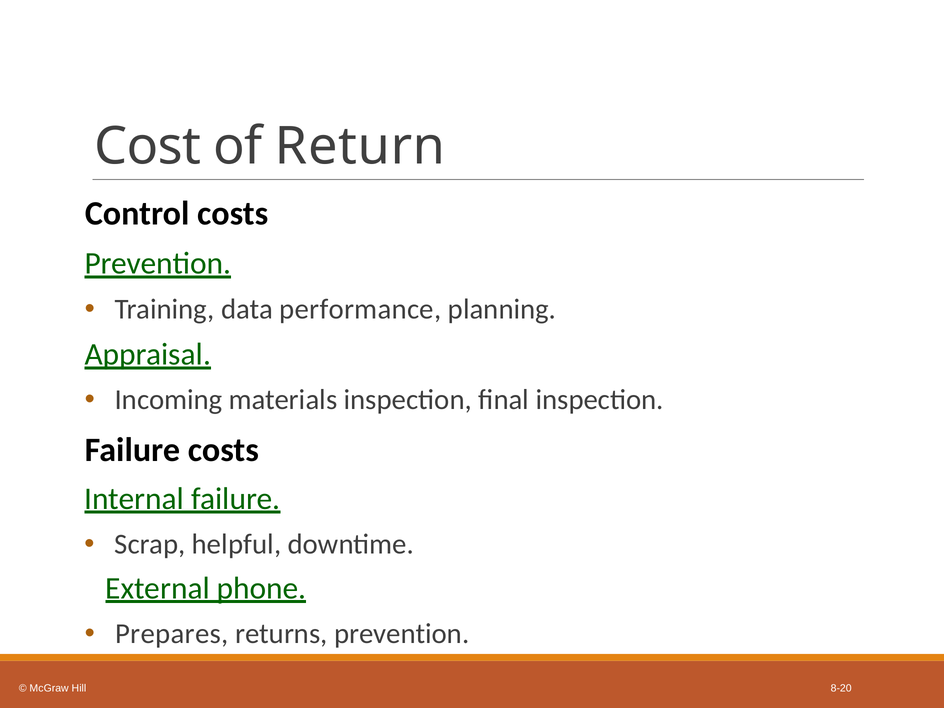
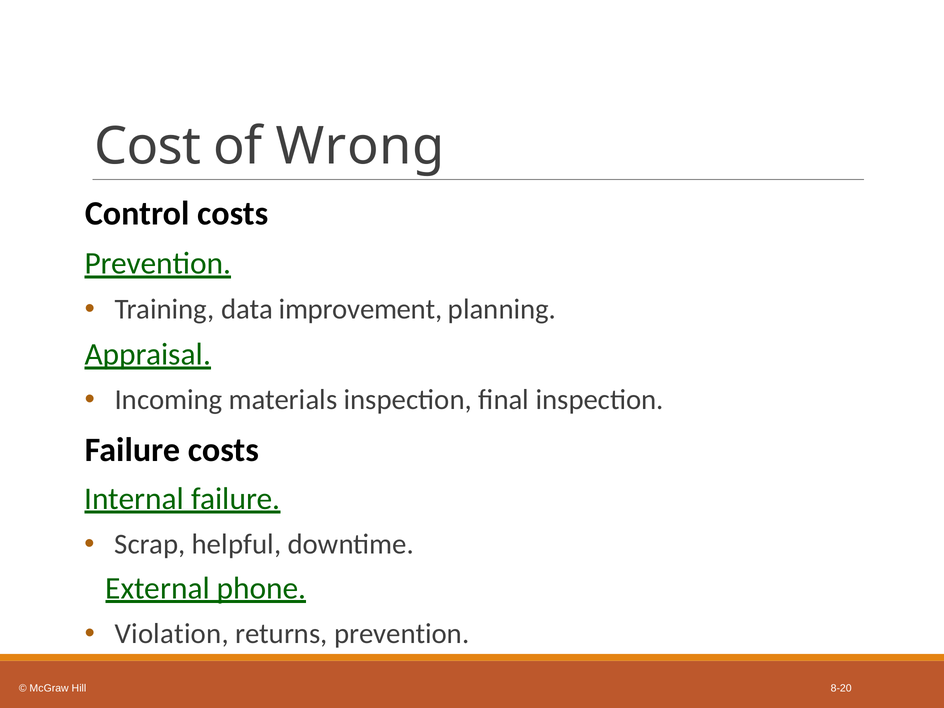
Return: Return -> Wrong
performance: performance -> improvement
Prepares: Prepares -> Violation
